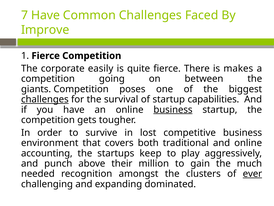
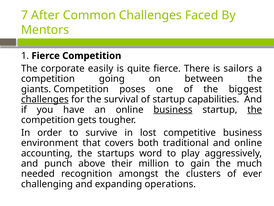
7 Have: Have -> After
Improve: Improve -> Mentors
makes: makes -> sailors
the at (255, 109) underline: none -> present
keep: keep -> word
ever underline: present -> none
dominated: dominated -> operations
